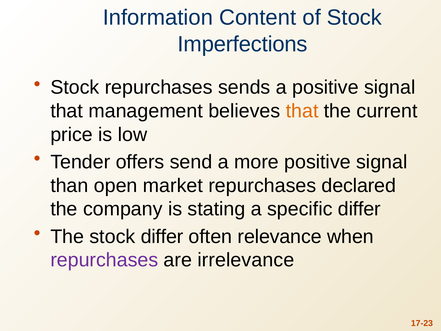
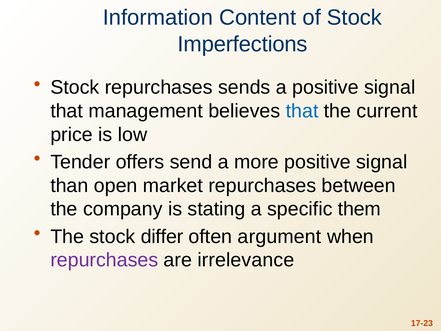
that at (302, 111) colour: orange -> blue
declared: declared -> between
specific differ: differ -> them
relevance: relevance -> argument
